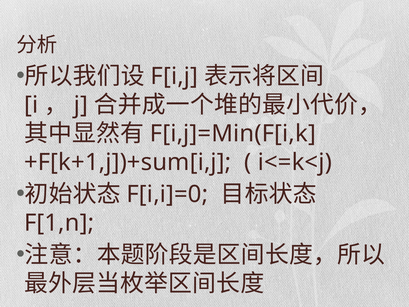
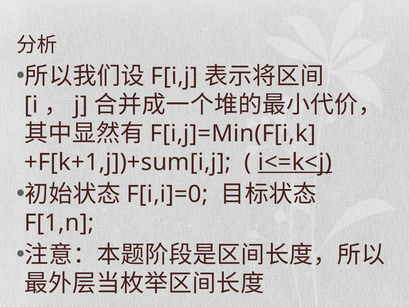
i<=k<j underline: none -> present
